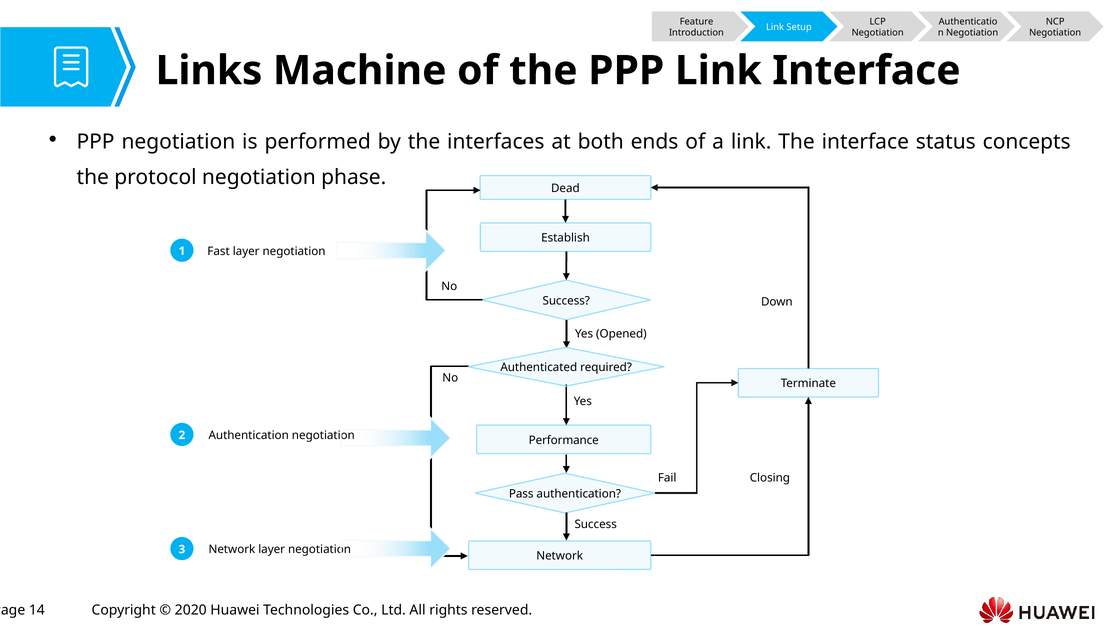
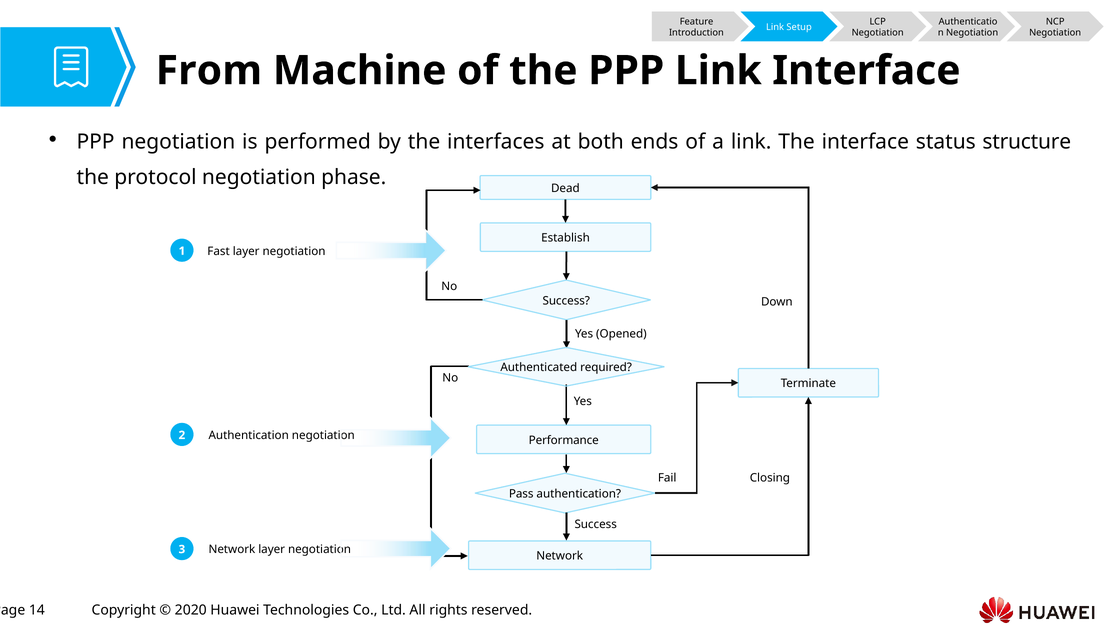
Links: Links -> From
concepts: concepts -> structure
